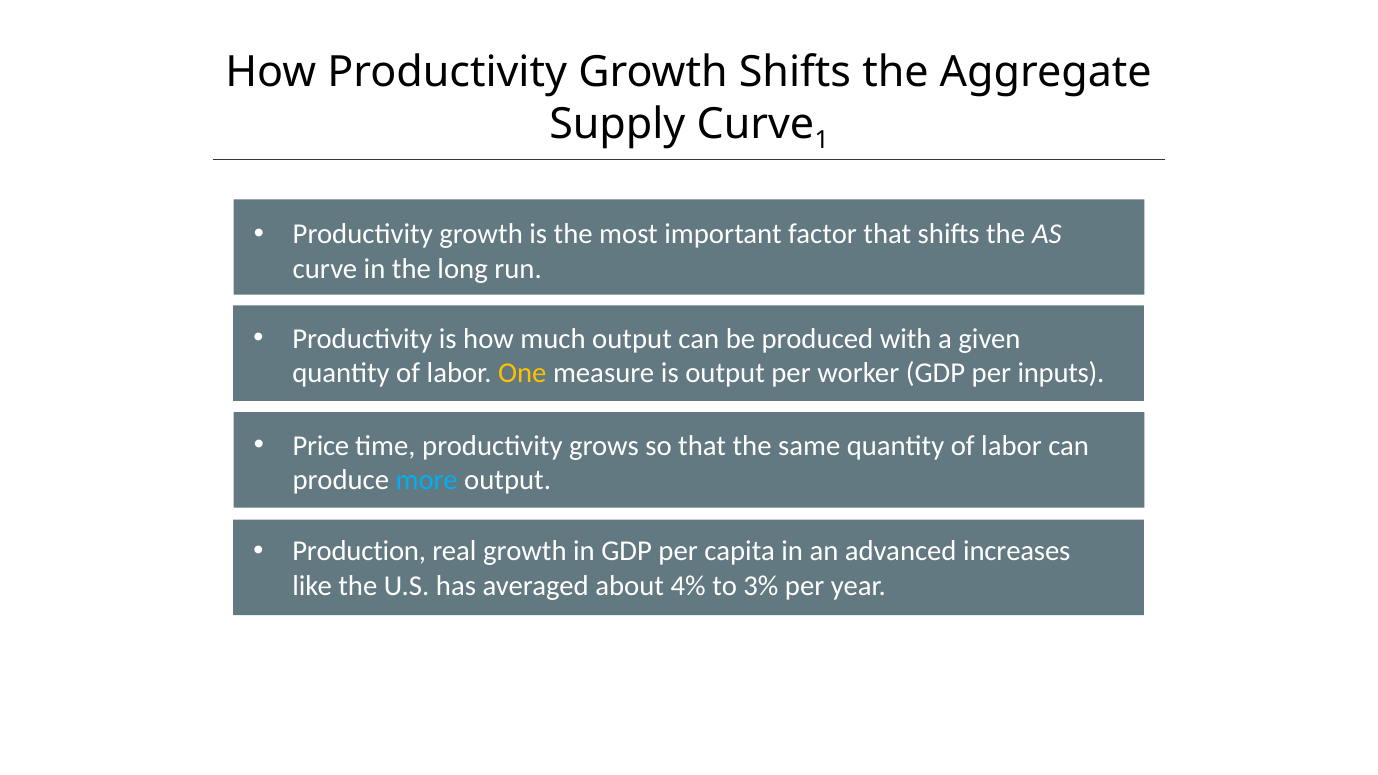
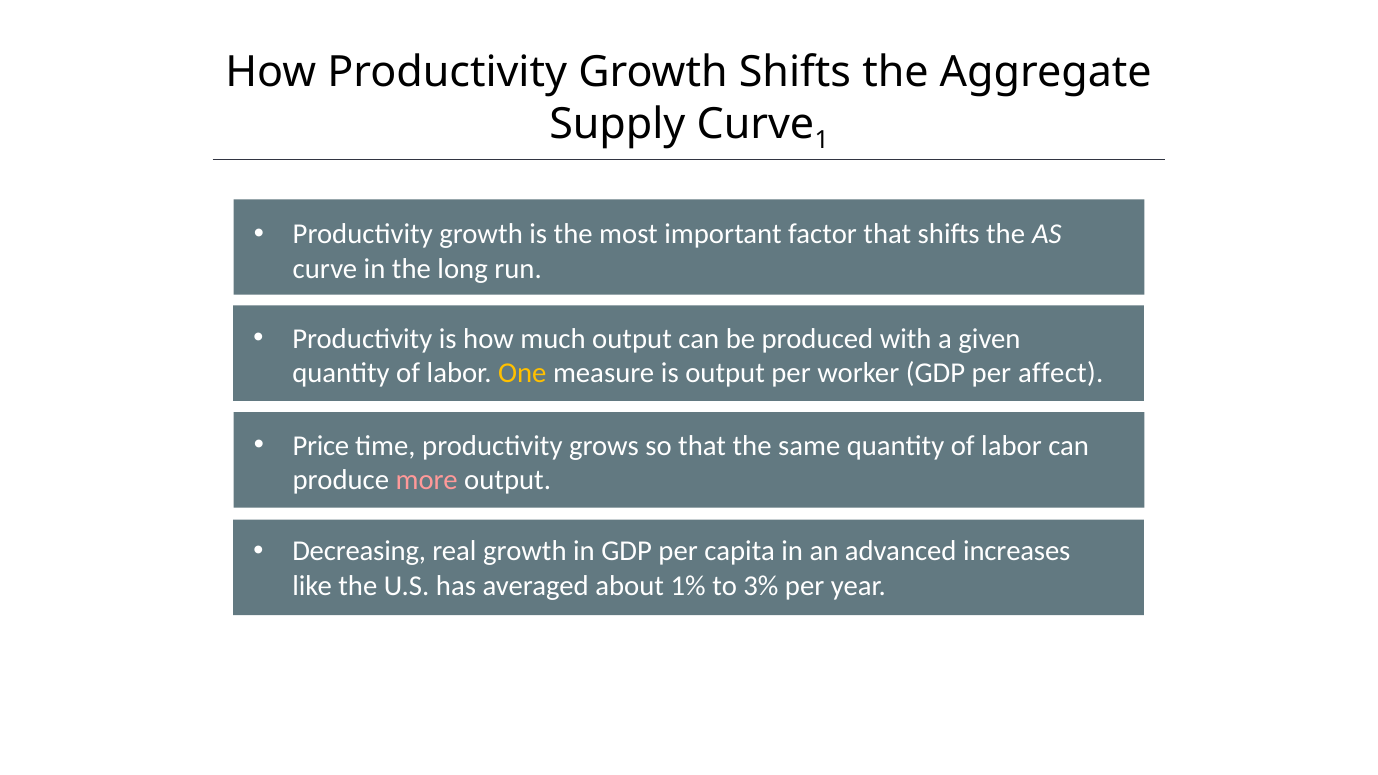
inputs: inputs -> affect
more colour: light blue -> pink
Production: Production -> Decreasing
4%: 4% -> 1%
